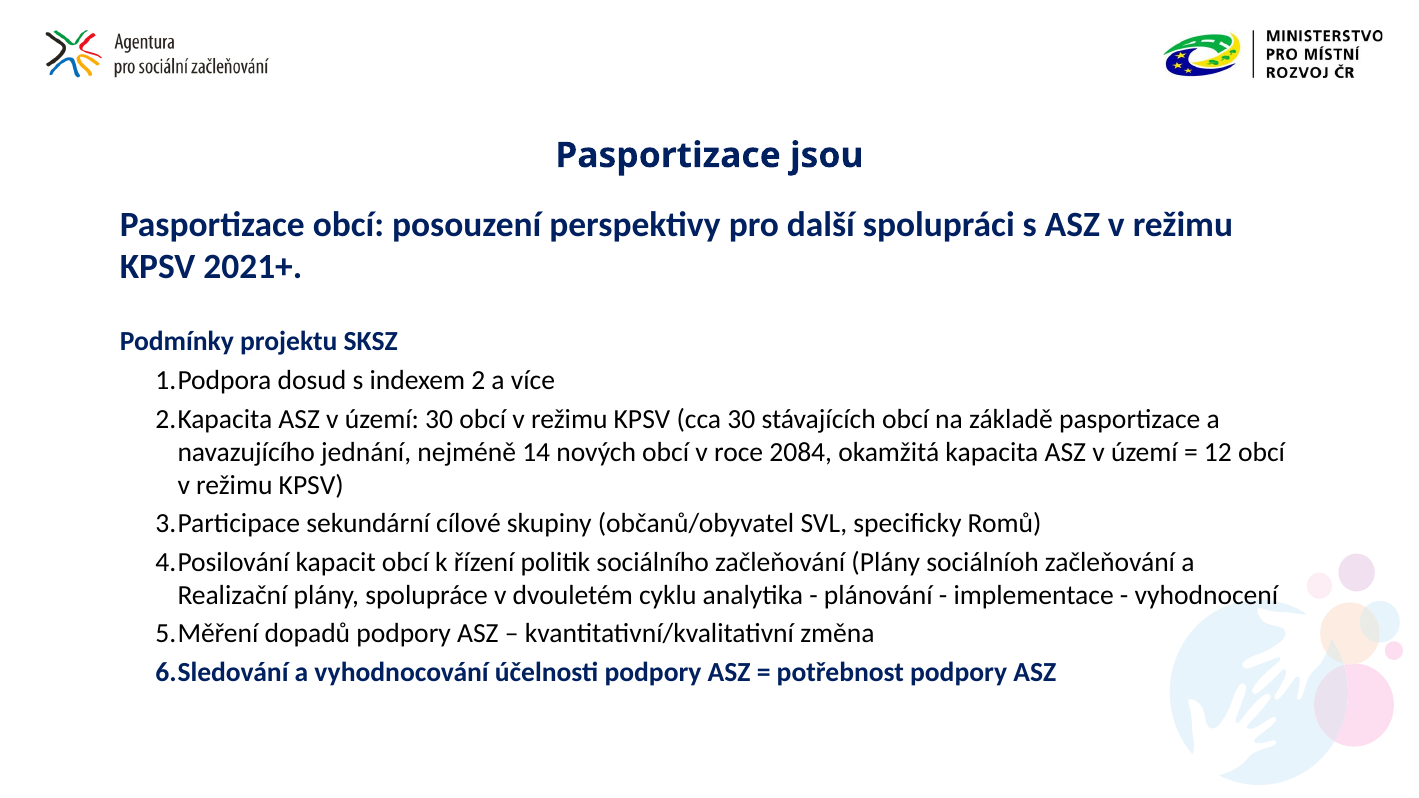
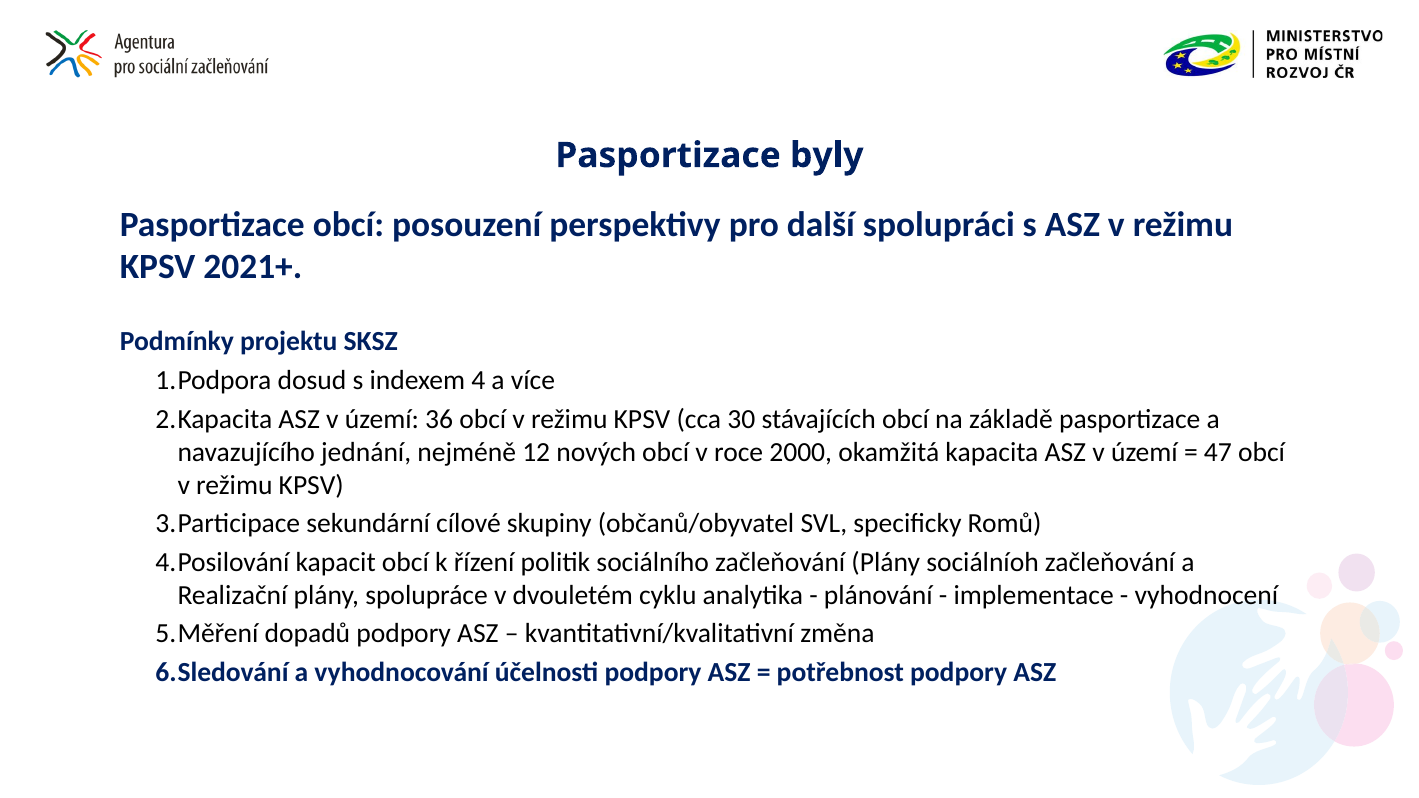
jsou: jsou -> byly
2: 2 -> 4
území 30: 30 -> 36
14: 14 -> 12
2084: 2084 -> 2000
12: 12 -> 47
